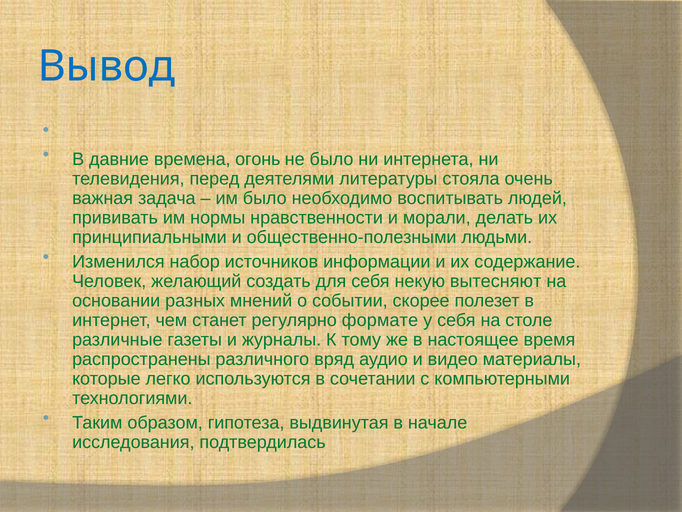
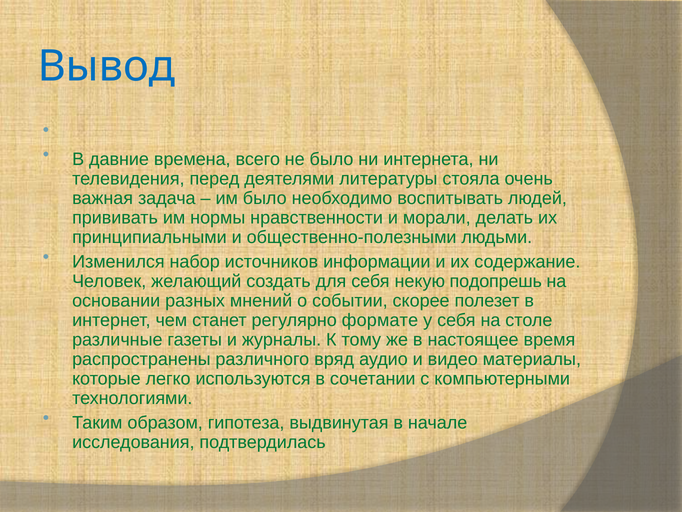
огонь: огонь -> всего
вытесняют: вытесняют -> подопрешь
